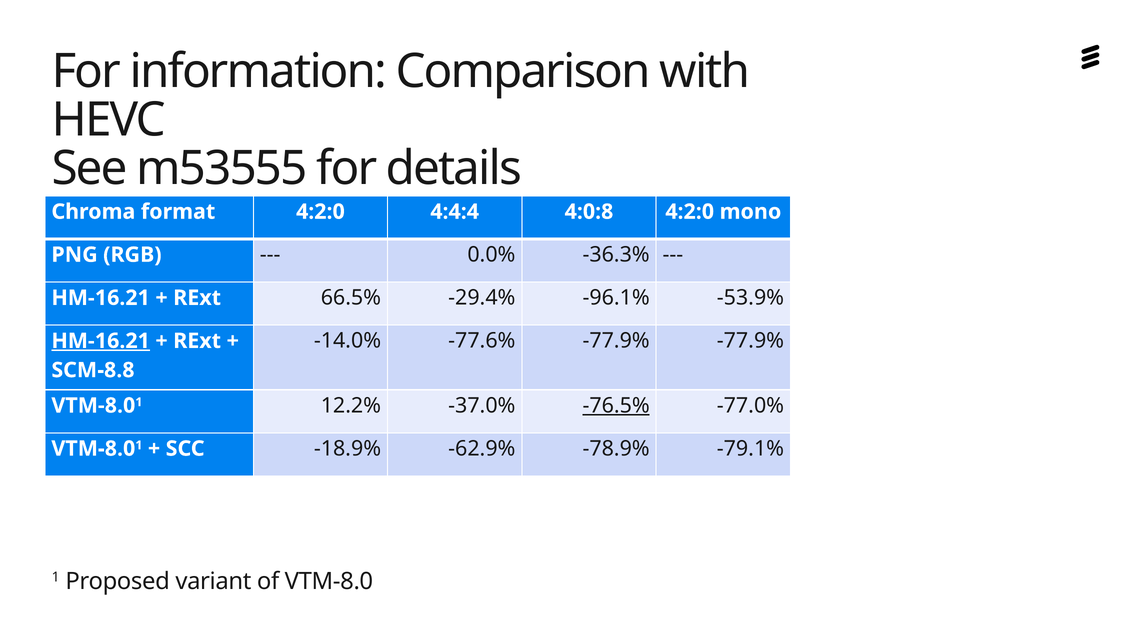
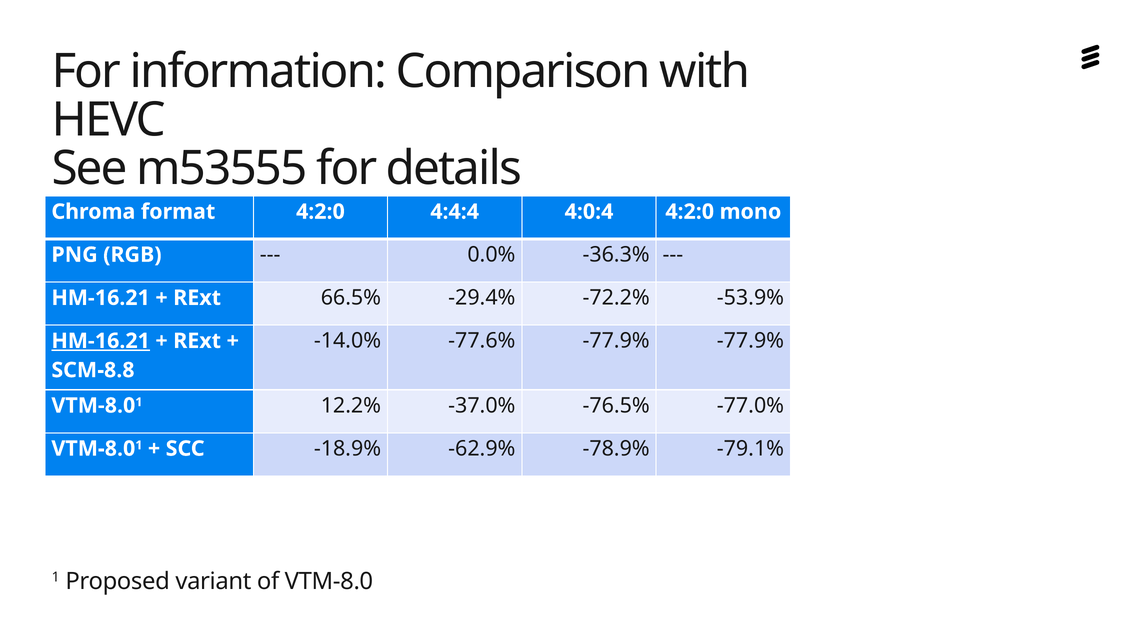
4:0:8: 4:0:8 -> 4:0:4
-96.1%: -96.1% -> -72.2%
-76.5% underline: present -> none
